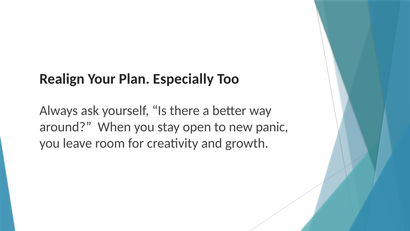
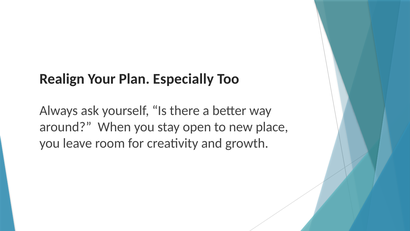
panic: panic -> place
